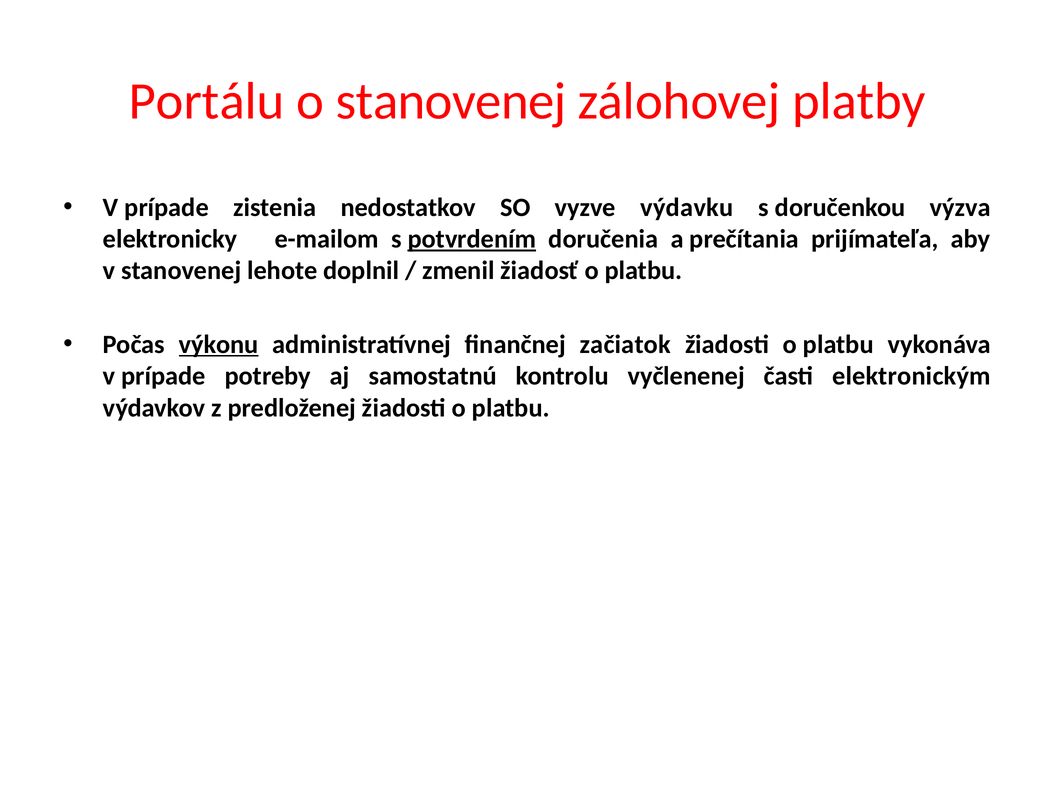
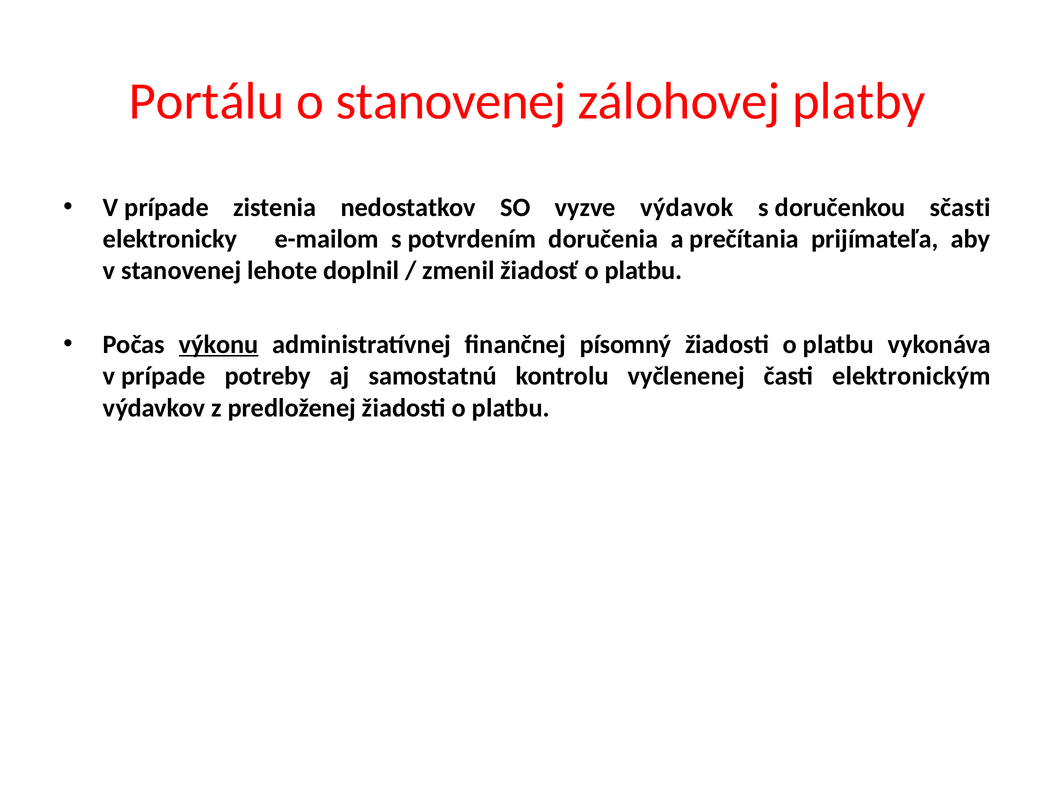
výdavku: výdavku -> výdavok
výzva: výzva -> sčasti
potvrdením underline: present -> none
začiatok: začiatok -> písomný
